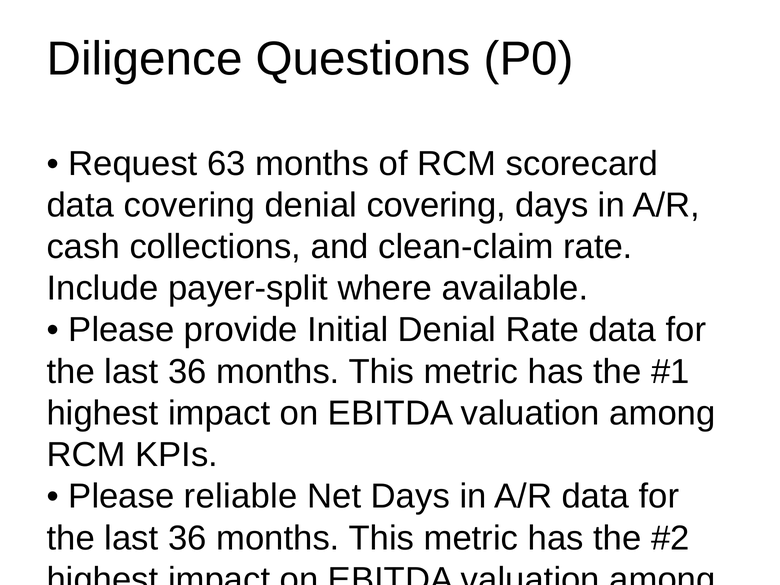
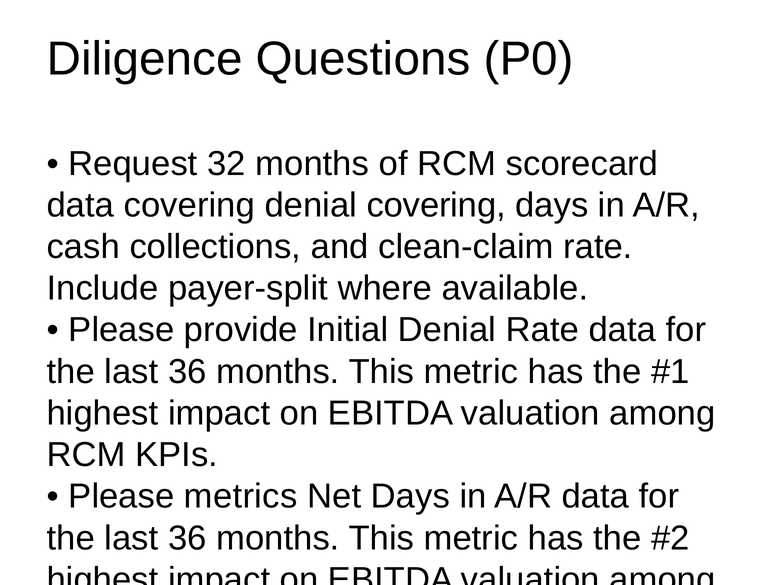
63: 63 -> 32
reliable: reliable -> metrics
